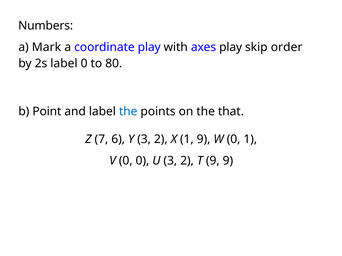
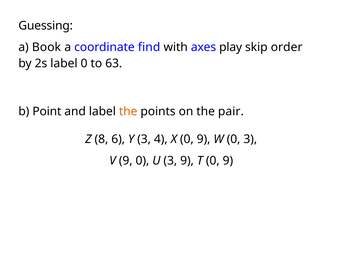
Numbers: Numbers -> Guessing
Mark: Mark -> Book
coordinate play: play -> find
80: 80 -> 63
the at (128, 112) colour: blue -> orange
that: that -> pair
7: 7 -> 8
Y 3 2: 2 -> 4
X 1: 1 -> 0
0 1: 1 -> 3
V 0: 0 -> 9
U 3 2: 2 -> 9
T 9: 9 -> 0
